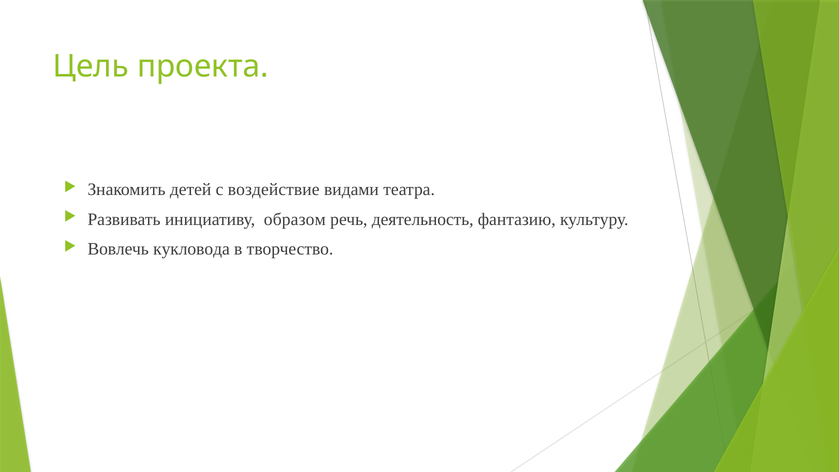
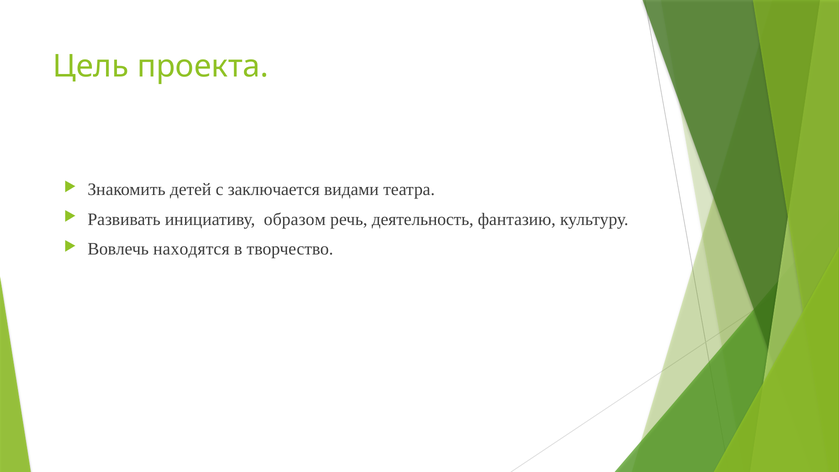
воздействие: воздействие -> заключается
кукловода: кукловода -> находятся
